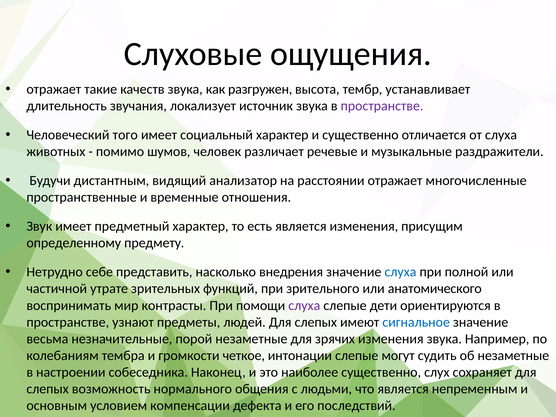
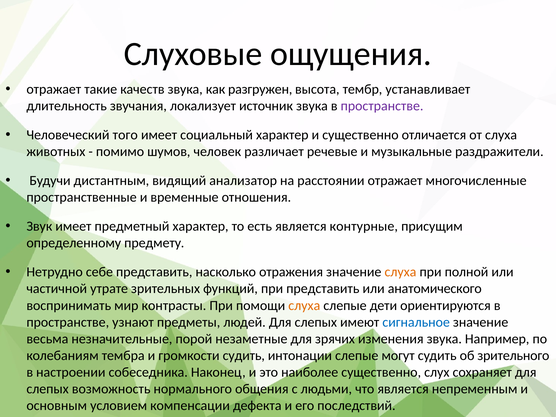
является изменения: изменения -> контурные
внедрения: внедрения -> отражения
слуха at (400, 272) colour: blue -> orange
при зрительного: зрительного -> представить
слуха at (304, 305) colour: purple -> orange
громкости четкое: четкое -> судить
об незаметные: незаметные -> зрительного
